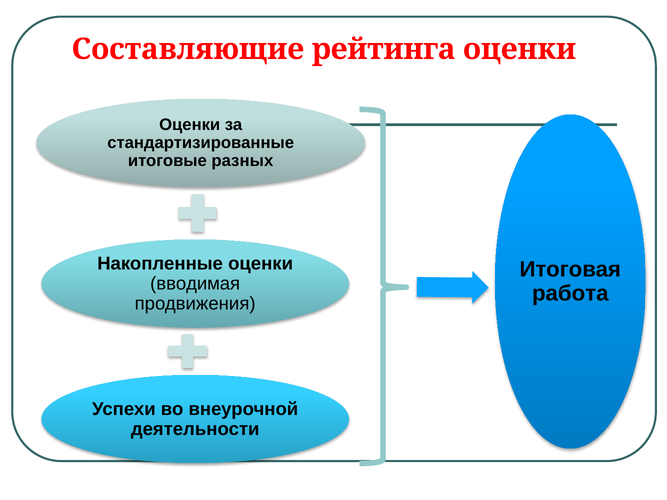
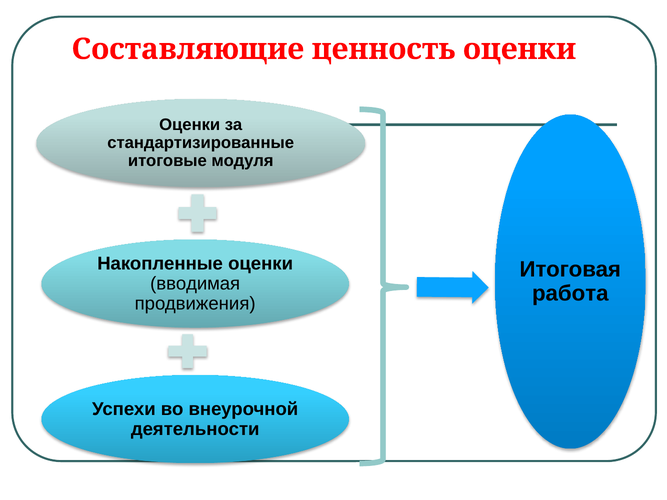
рейтинга: рейтинга -> ценность
разных: разных -> модуля
